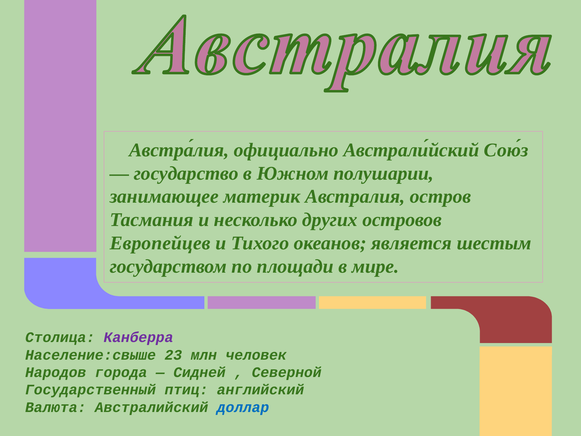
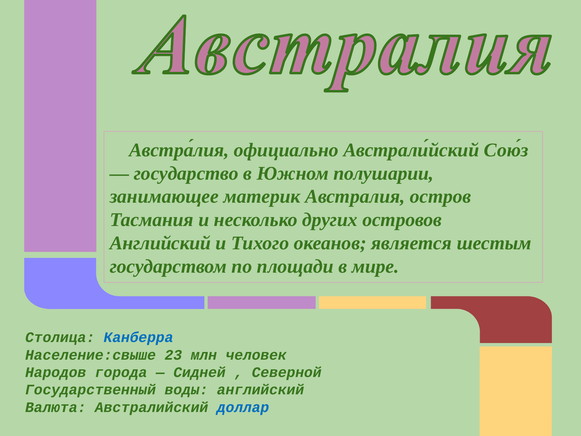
Европейцев at (160, 243): Европейцев -> Английский
Канберра colour: purple -> blue
птиц: птиц -> воды
